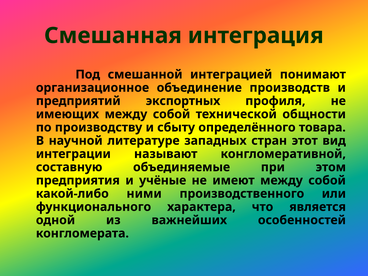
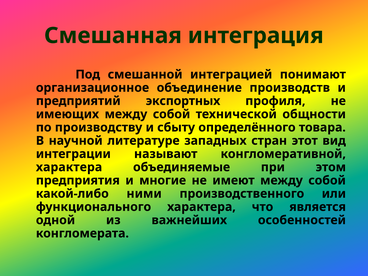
составную at (69, 167): составную -> характера
учёные: учёные -> многие
